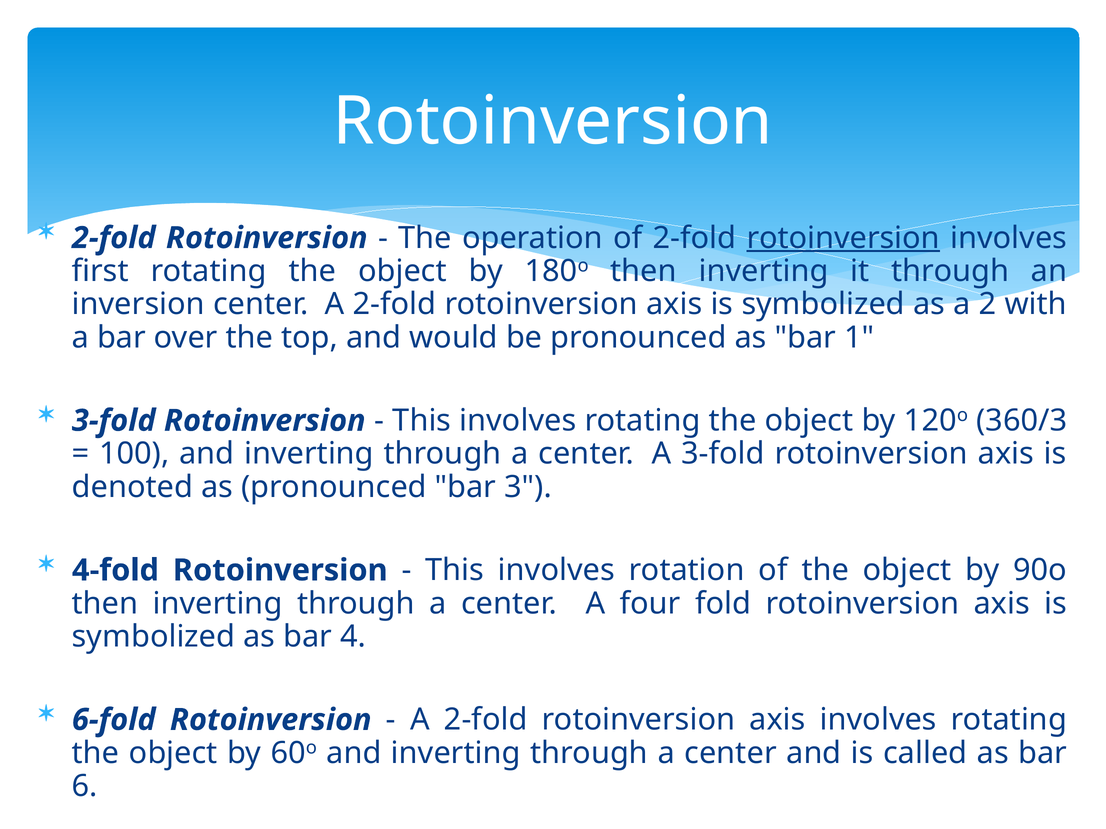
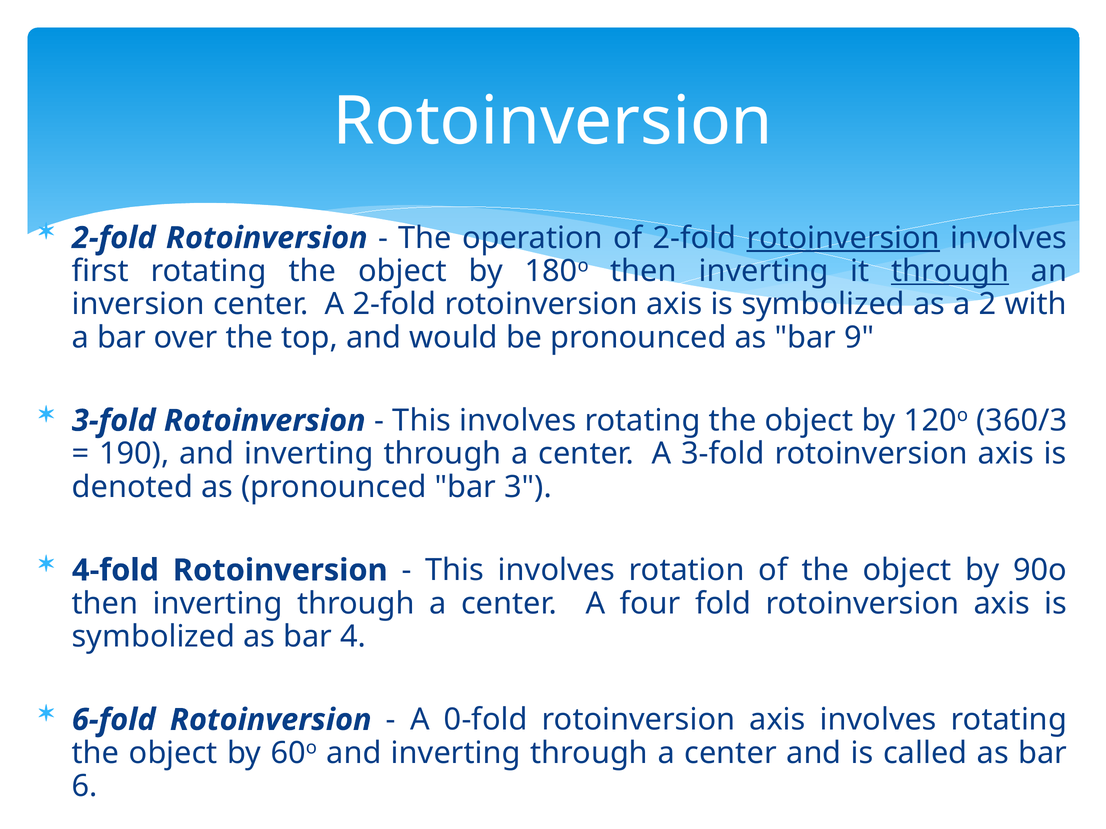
through at (950, 271) underline: none -> present
1: 1 -> 9
100: 100 -> 190
2-fold at (486, 720): 2-fold -> 0-fold
